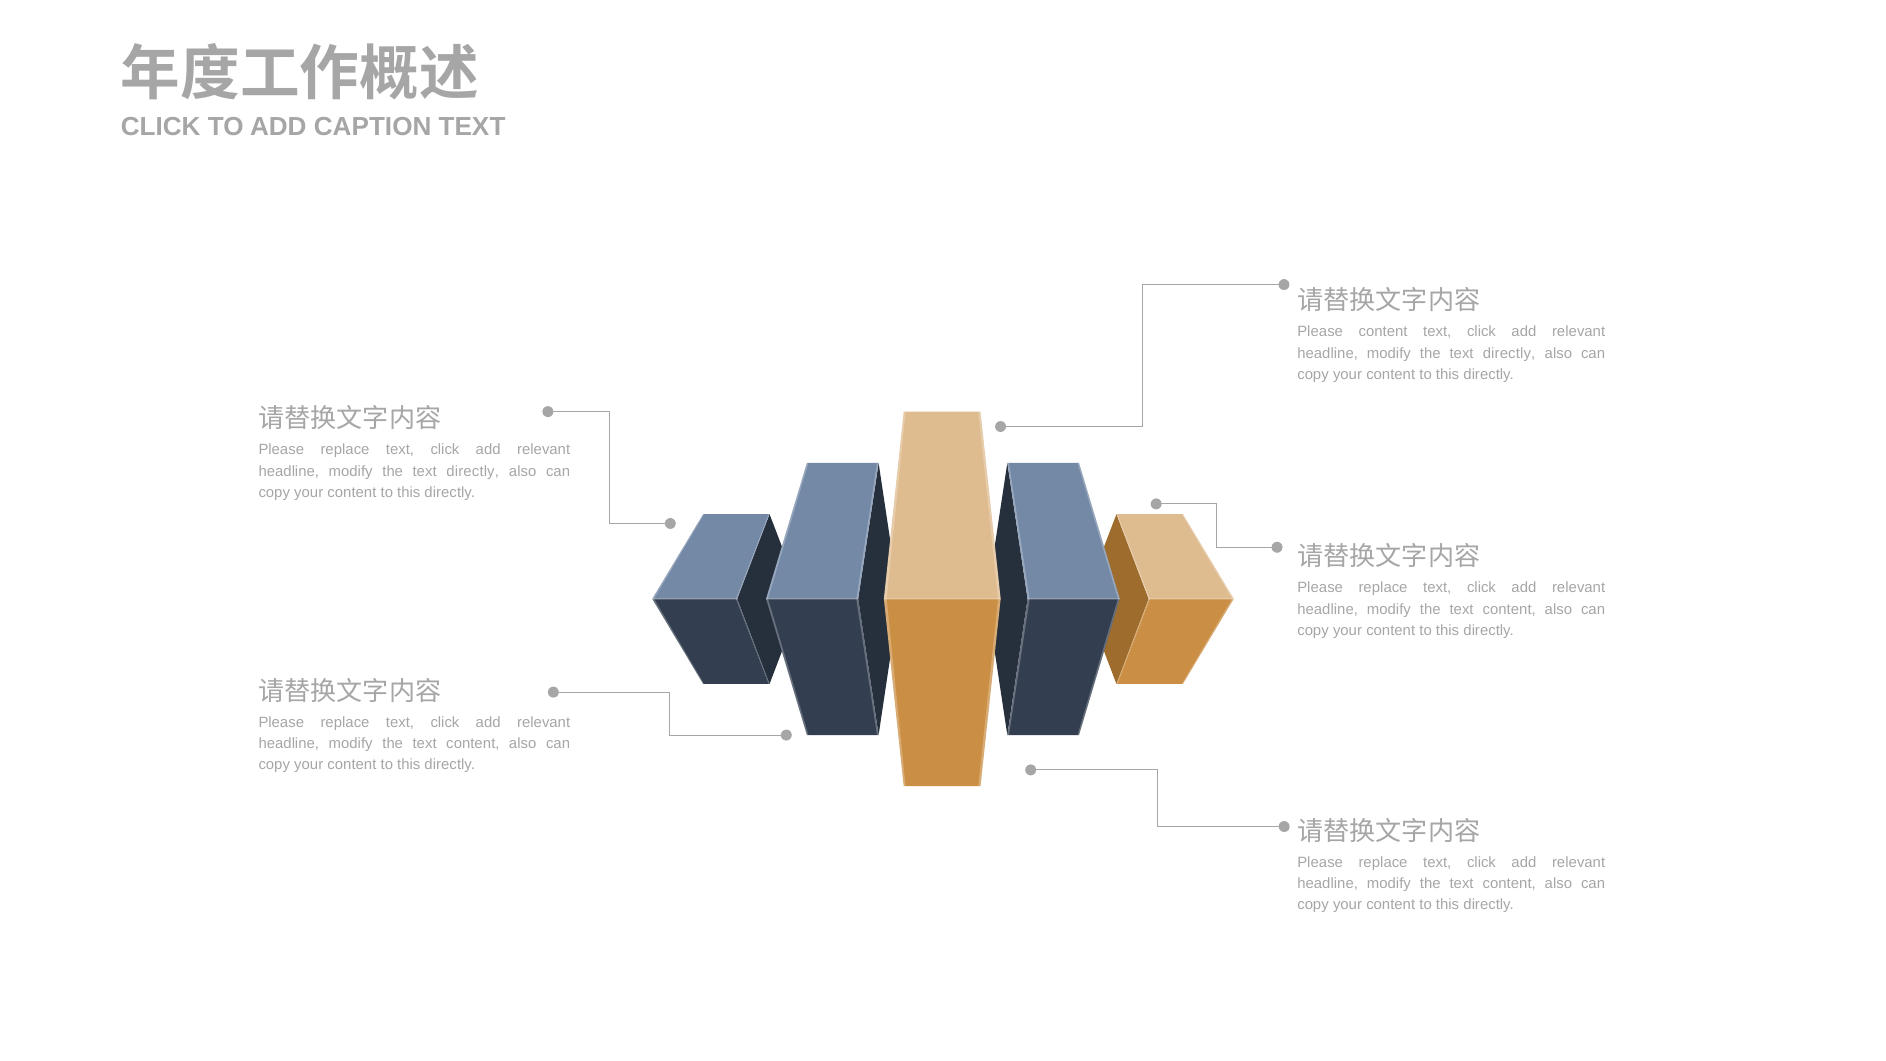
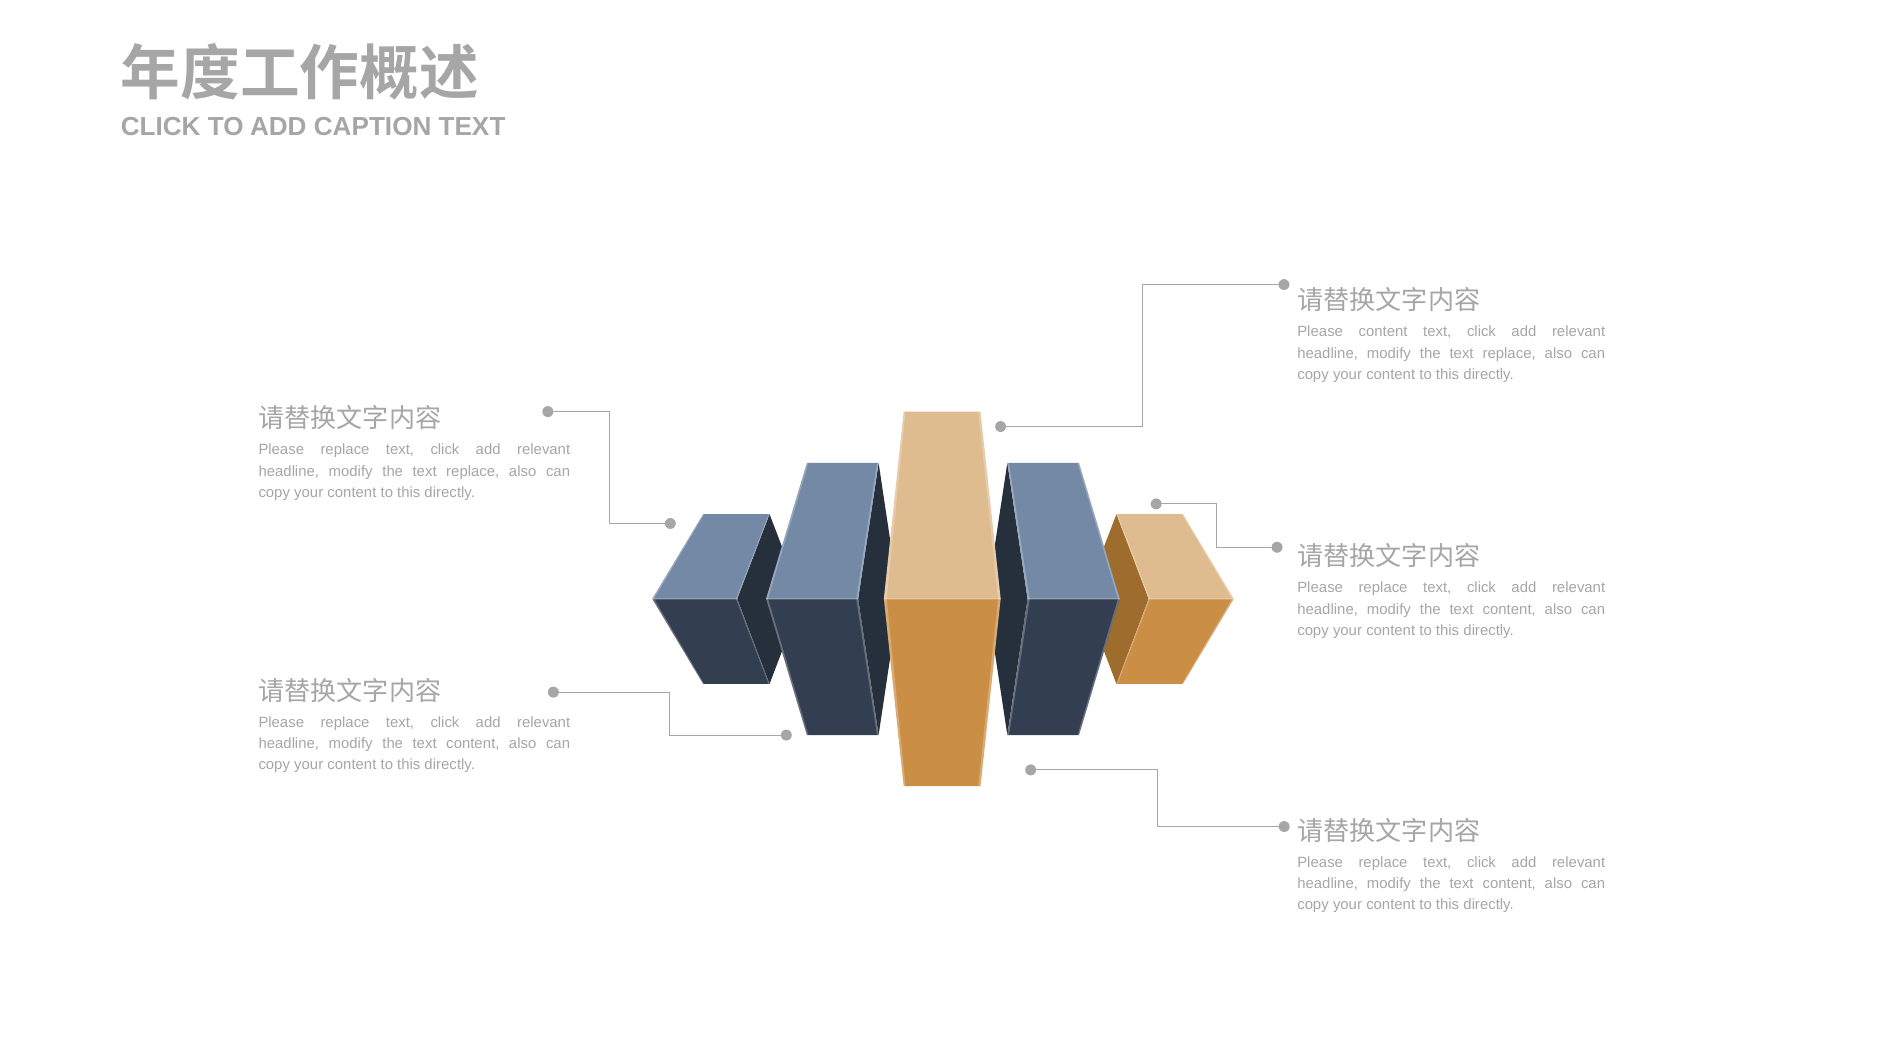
directly at (1509, 353): directly -> replace
directly at (473, 471): directly -> replace
